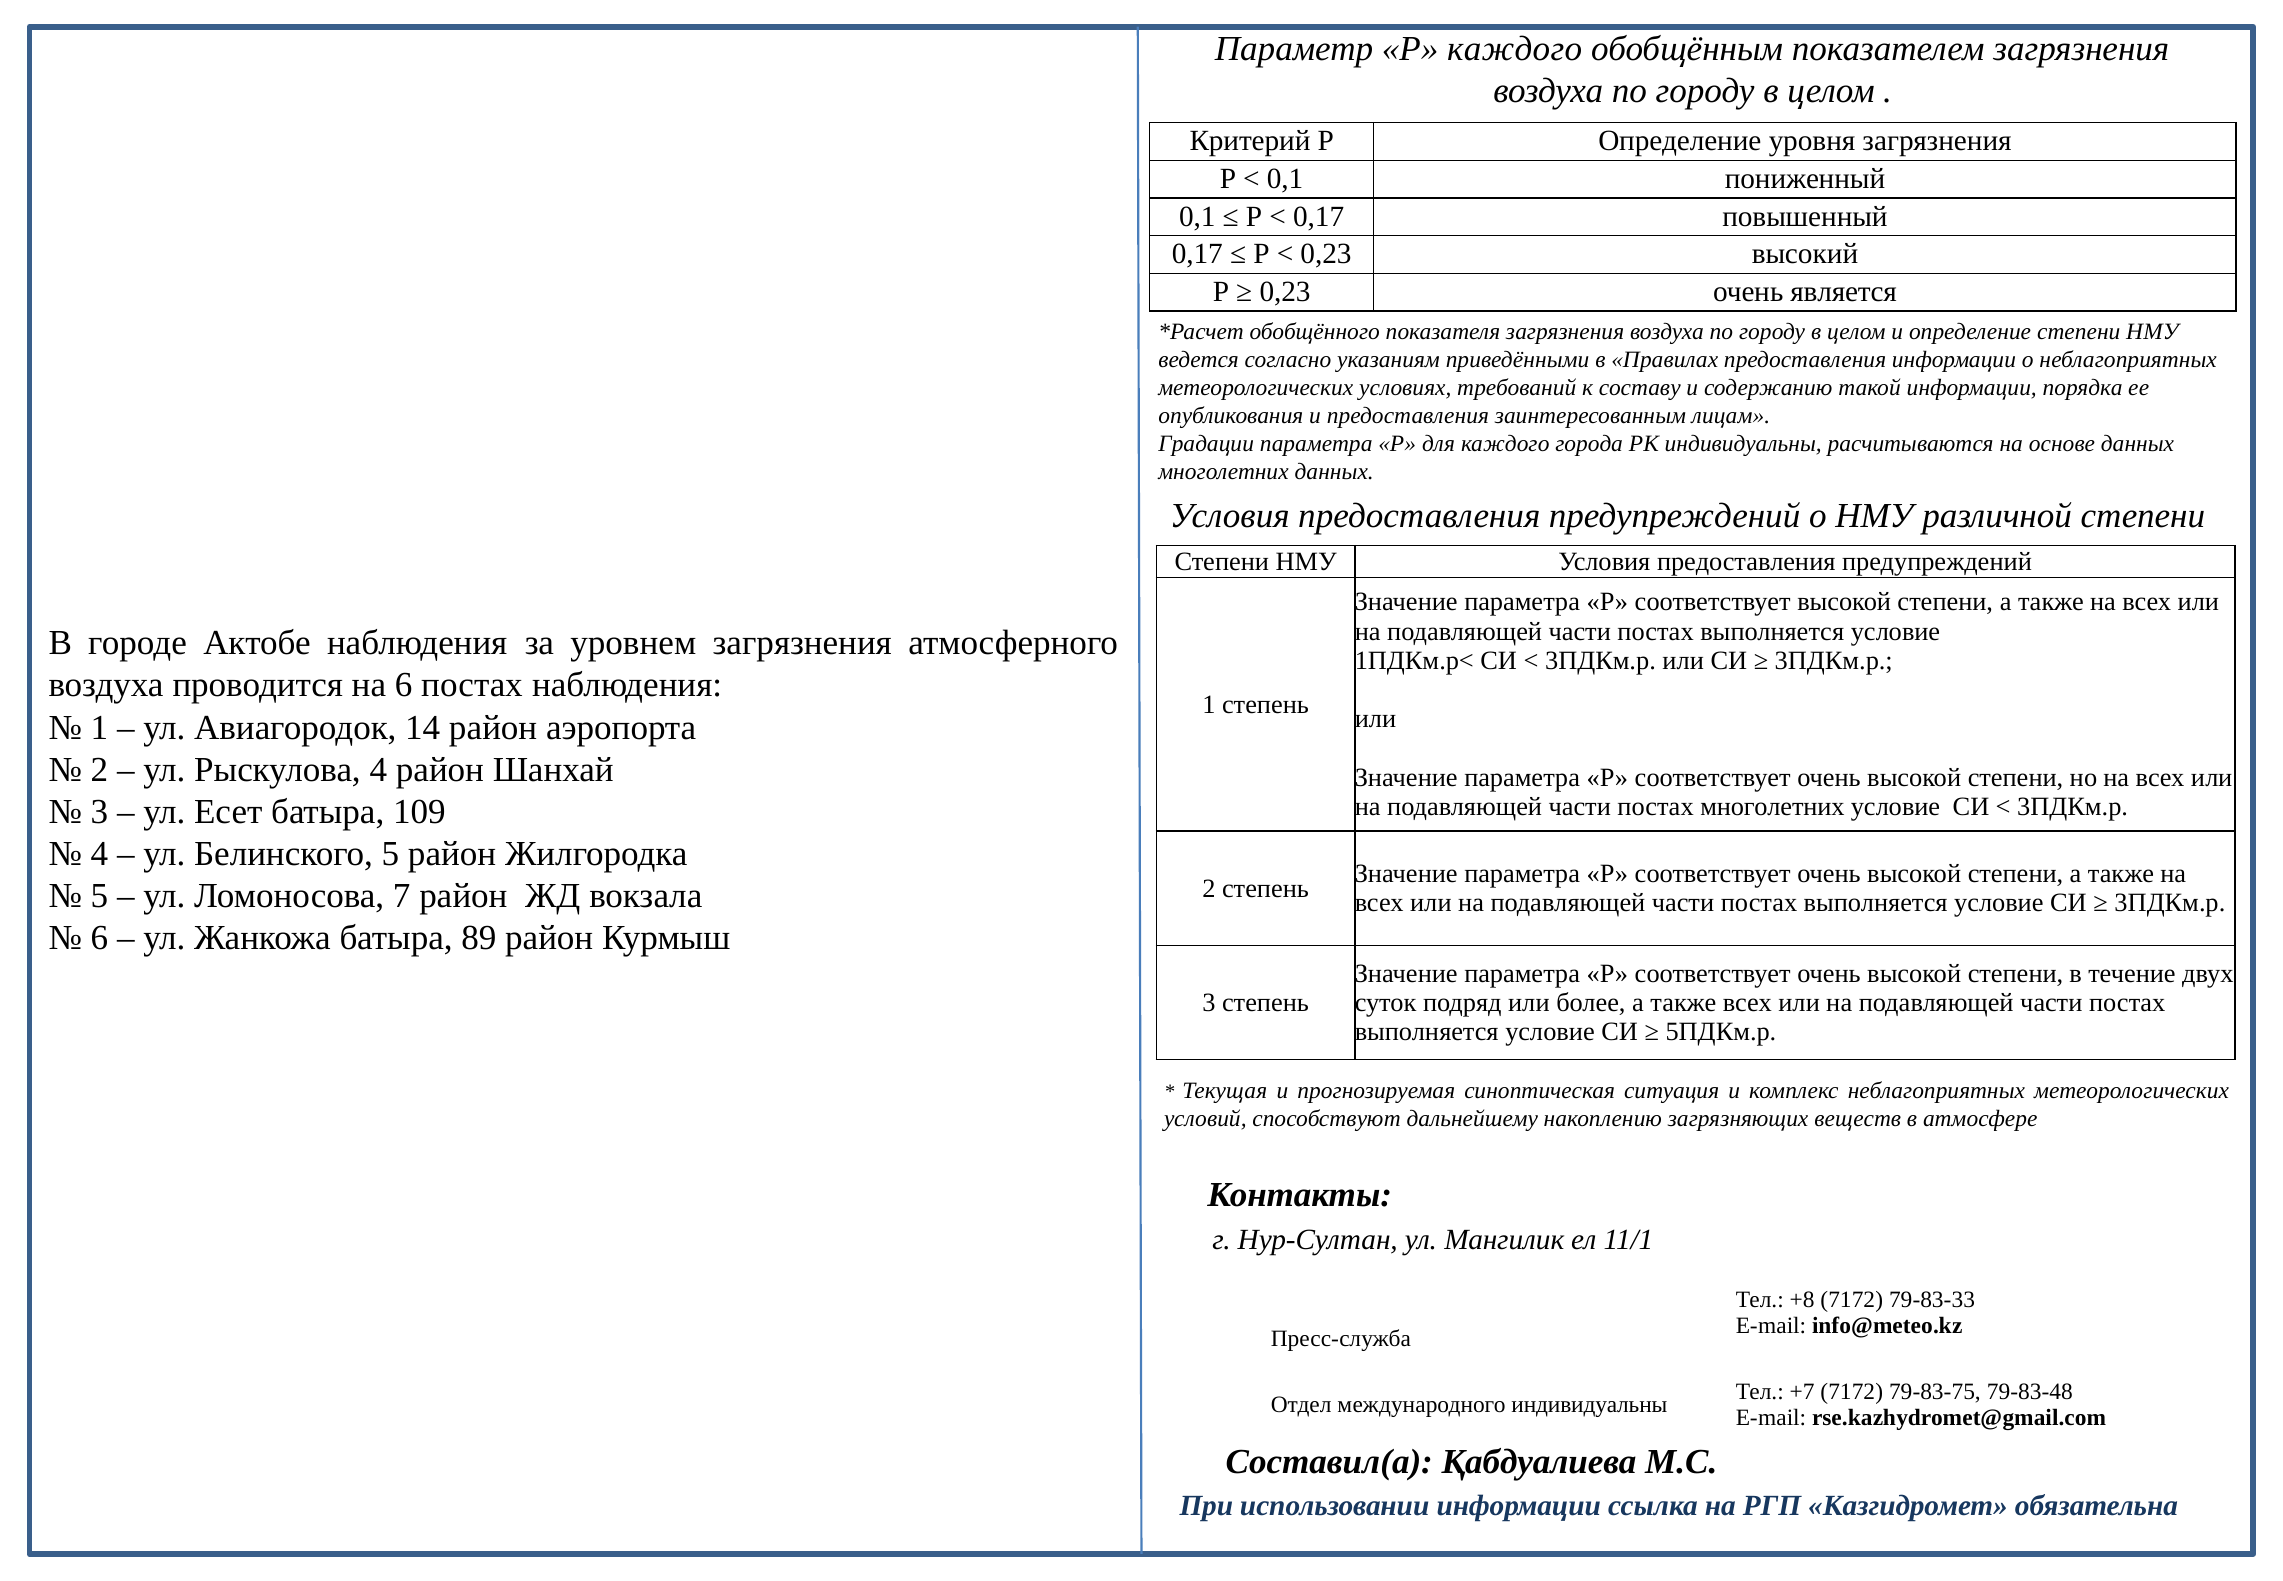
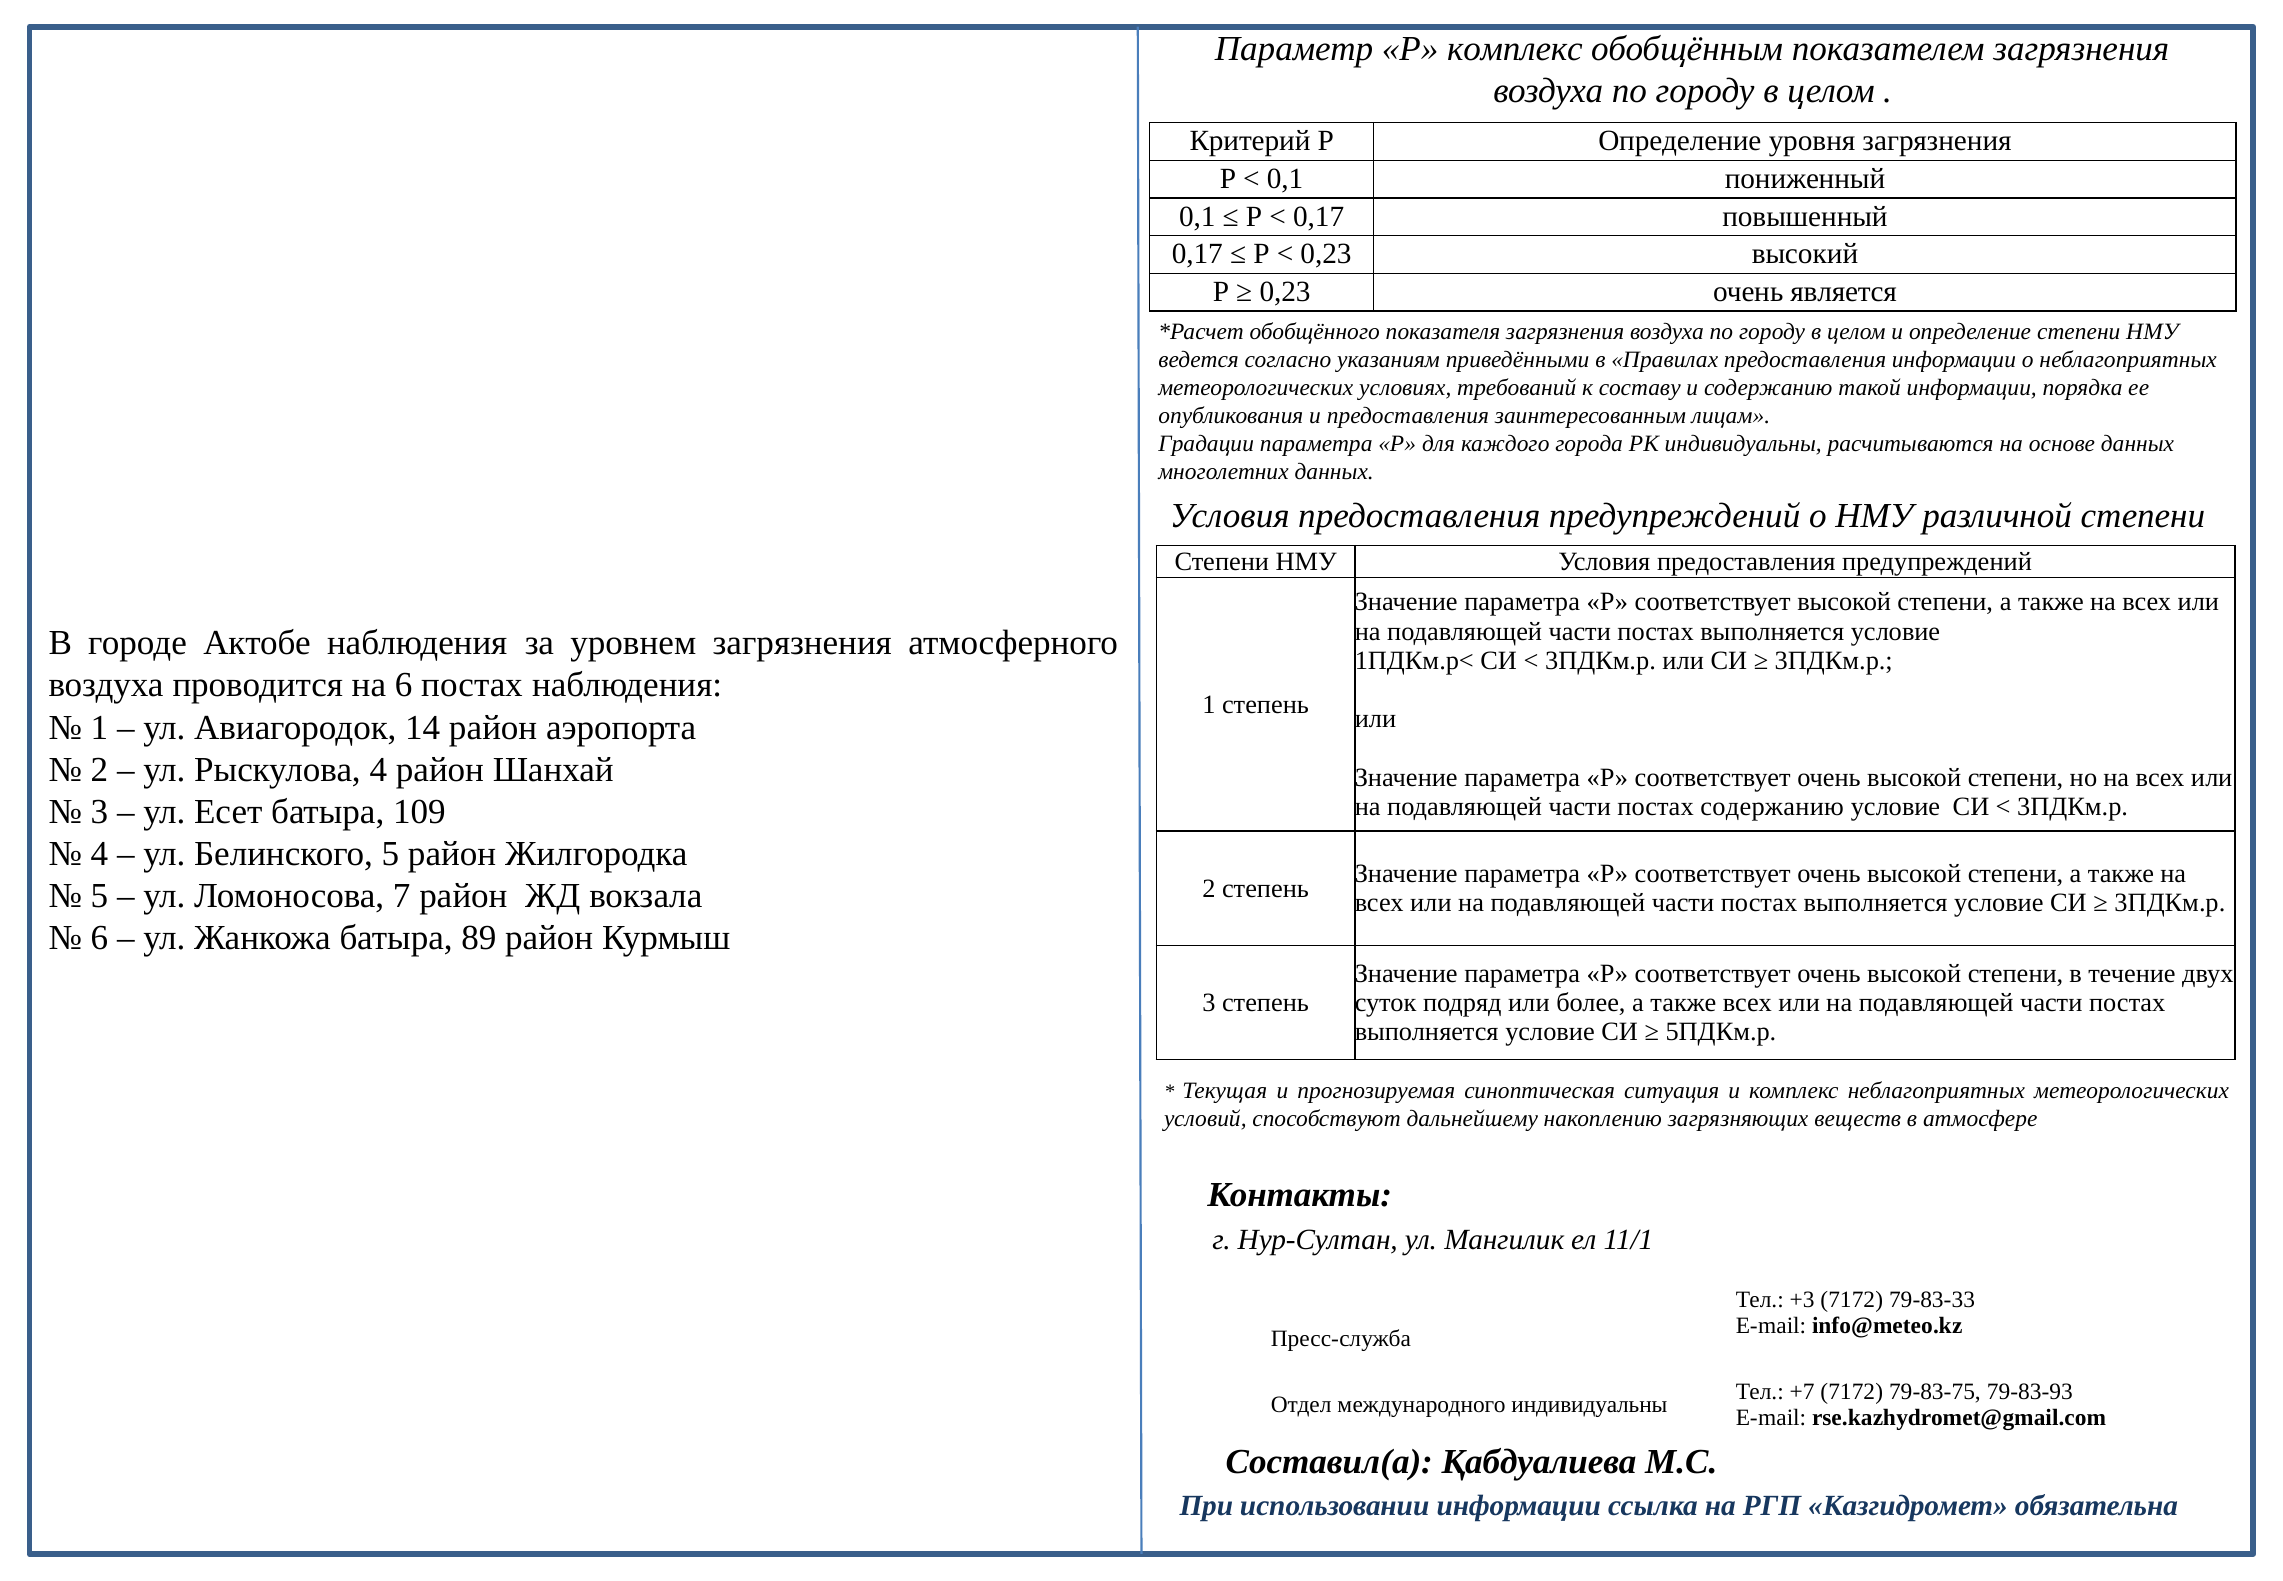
Р каждого: каждого -> комплекс
постах многолетних: многолетних -> содержанию
+8: +8 -> +3
79-83-48: 79-83-48 -> 79-83-93
